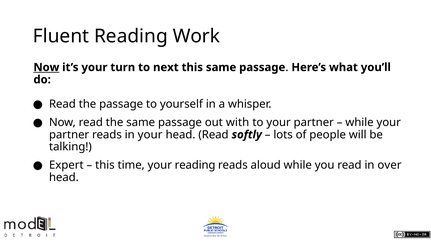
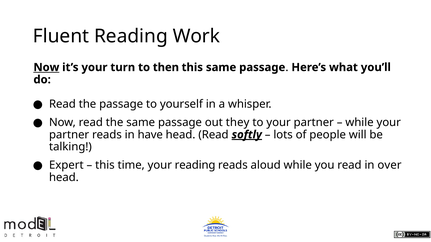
next: next -> then
with: with -> they
in your: your -> have
softly underline: none -> present
